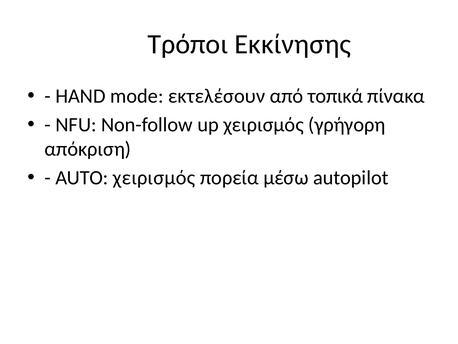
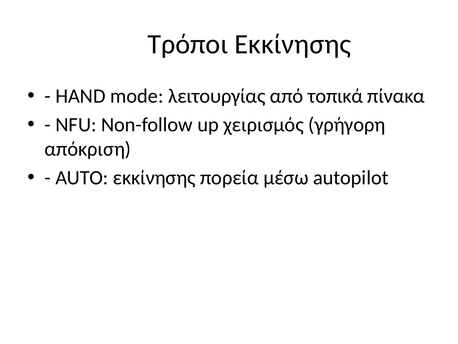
εκτελέσουν: εκτελέσουν -> λειτουργίας
AUTO χειρισμός: χειρισμός -> εκκίνησης
